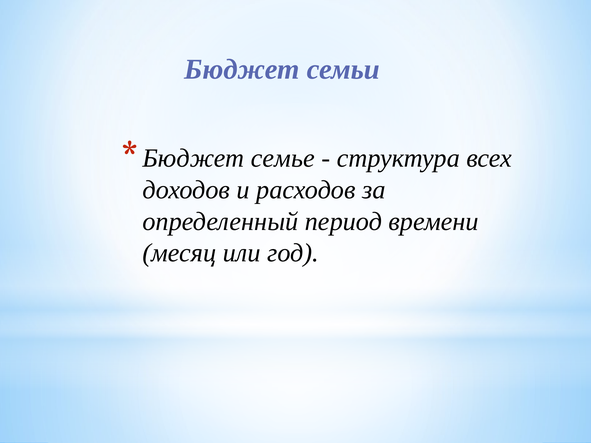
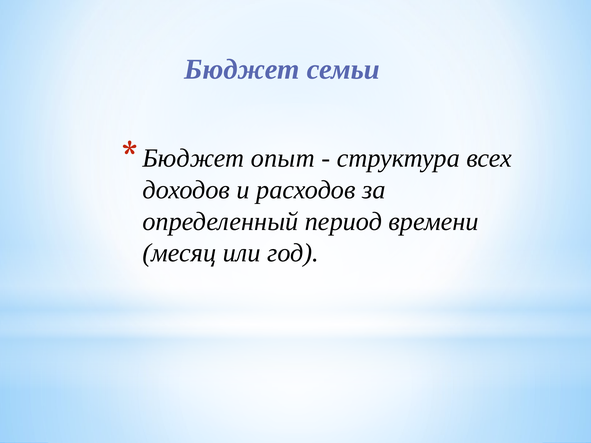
семье: семье -> опыт
